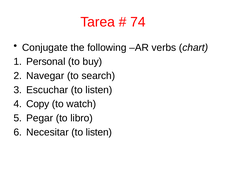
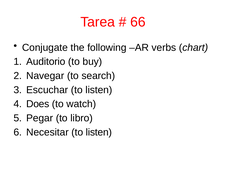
74: 74 -> 66
Personal: Personal -> Auditorio
Copy: Copy -> Does
